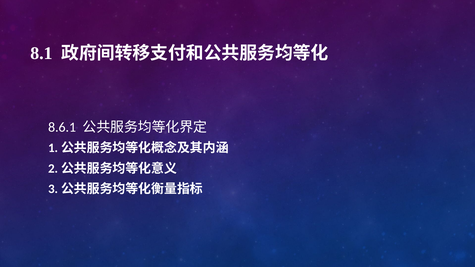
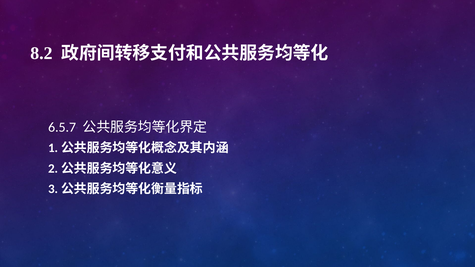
8.1: 8.1 -> 8.2
8.6.1: 8.6.1 -> 6.5.7
